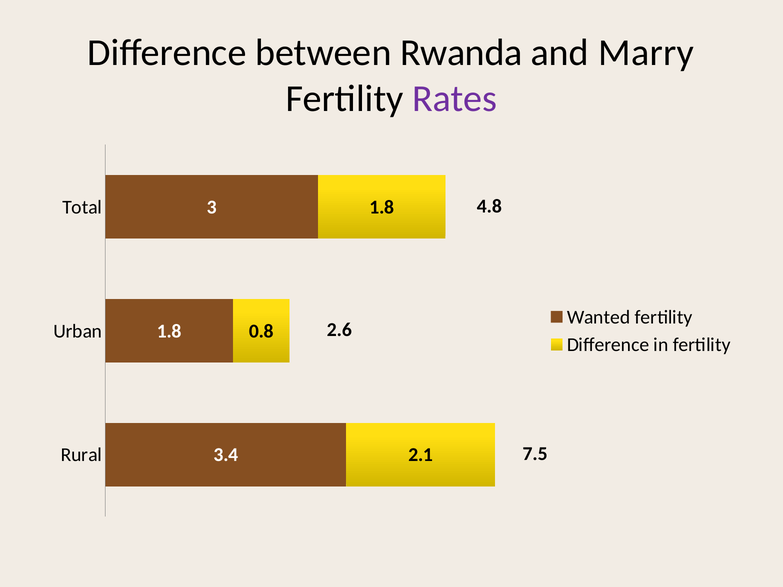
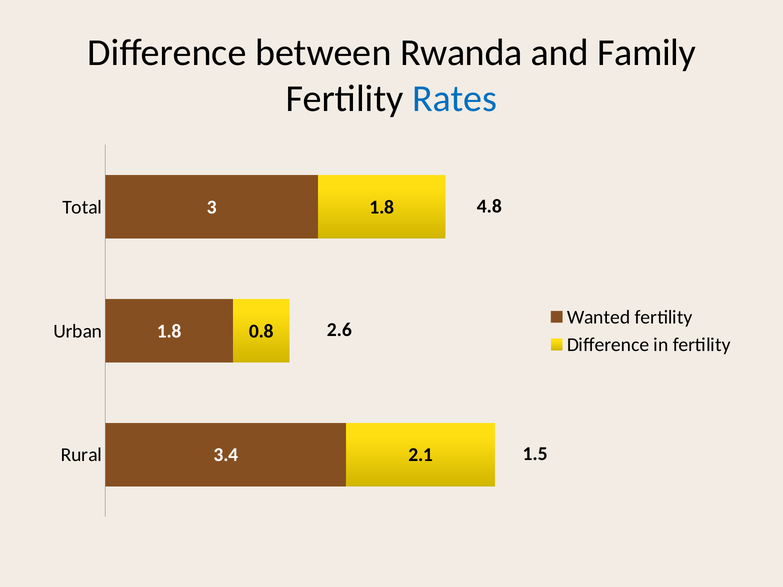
Marry: Marry -> Family
Rates colour: purple -> blue
7.5: 7.5 -> 1.5
